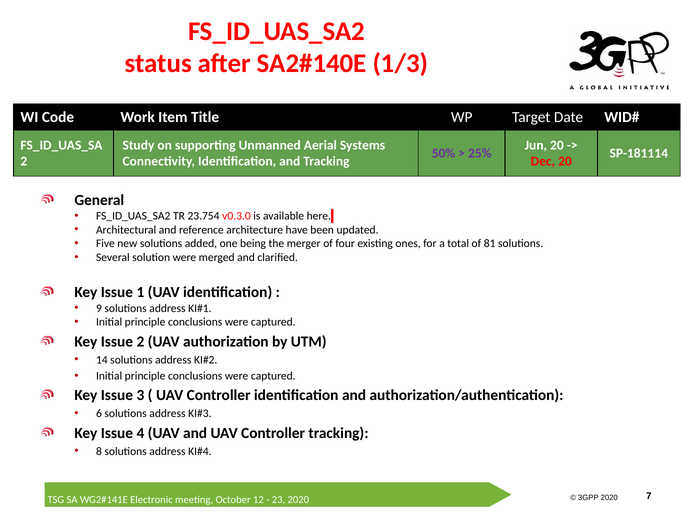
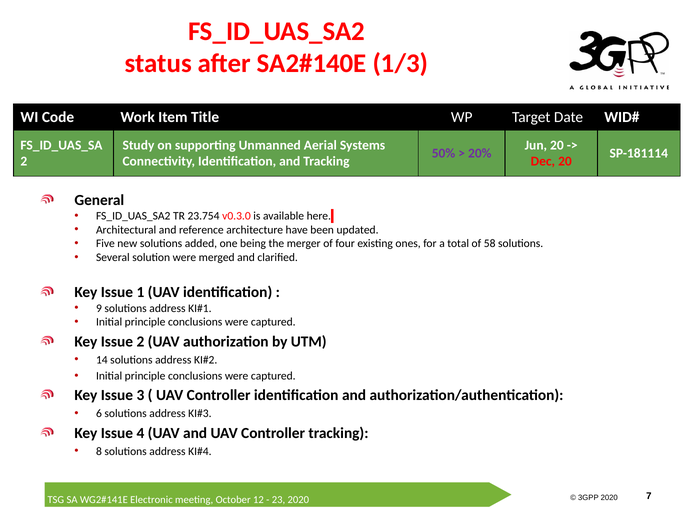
25%: 25% -> 20%
81: 81 -> 58
